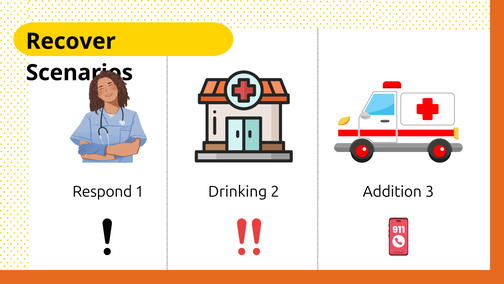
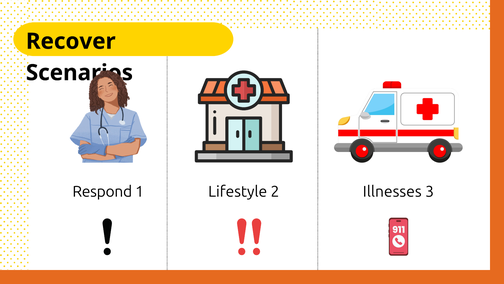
Drinking: Drinking -> Lifestyle
Addition: Addition -> Illnesses
